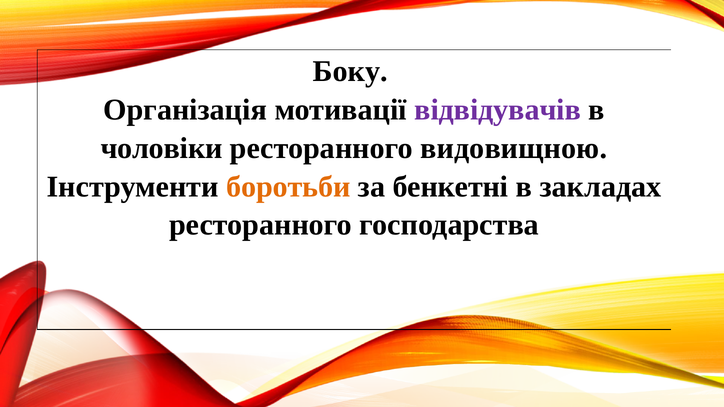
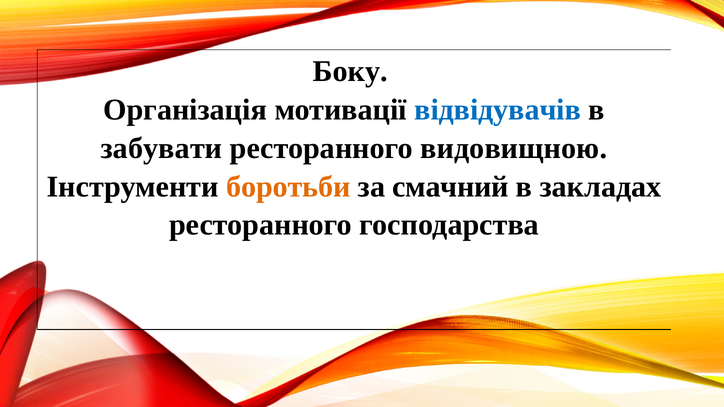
відвідувачів colour: purple -> blue
чоловіки: чоловіки -> забувати
бенкетні: бенкетні -> смачний
